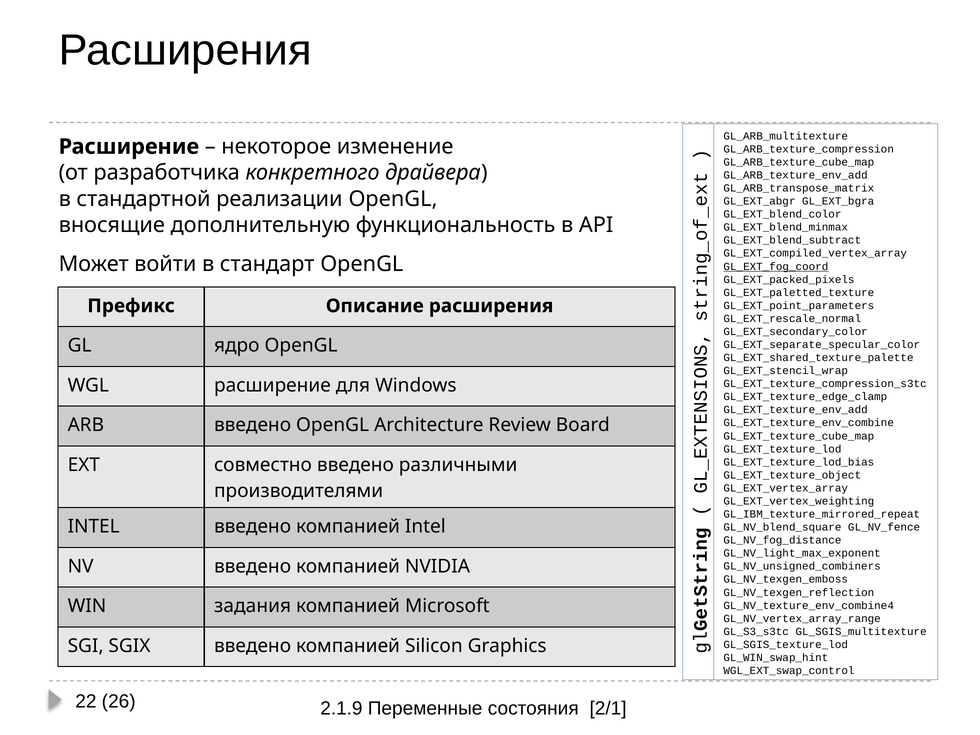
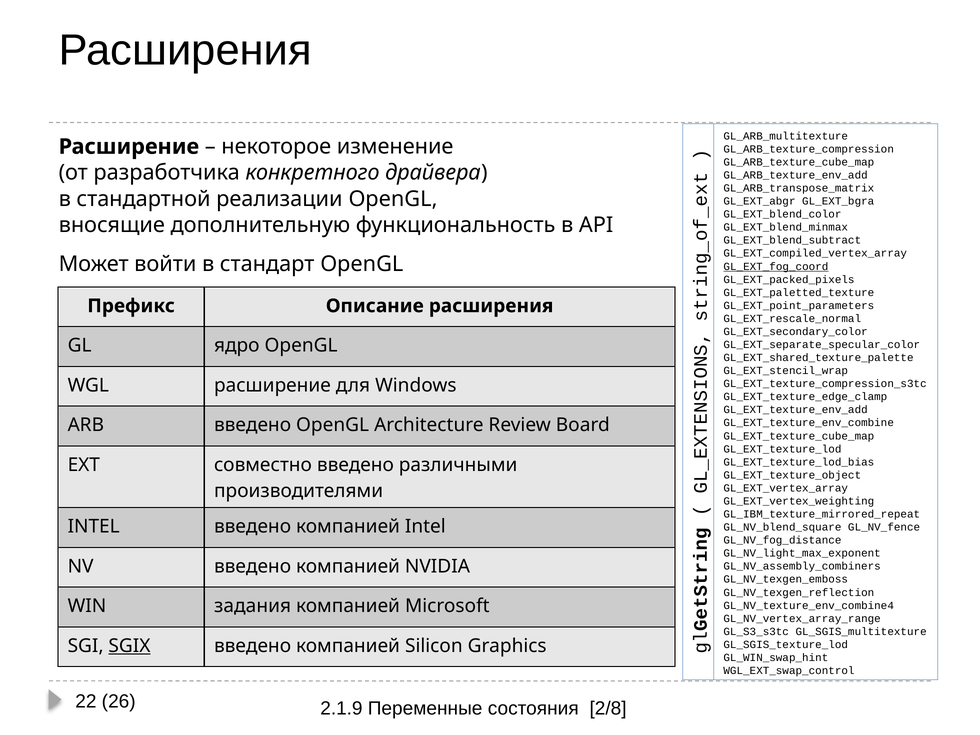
GL_NV_unsigned_combiners: GL_NV_unsigned_combiners -> GL_NV_assembly_combiners
SGIX underline: none -> present
2/1: 2/1 -> 2/8
